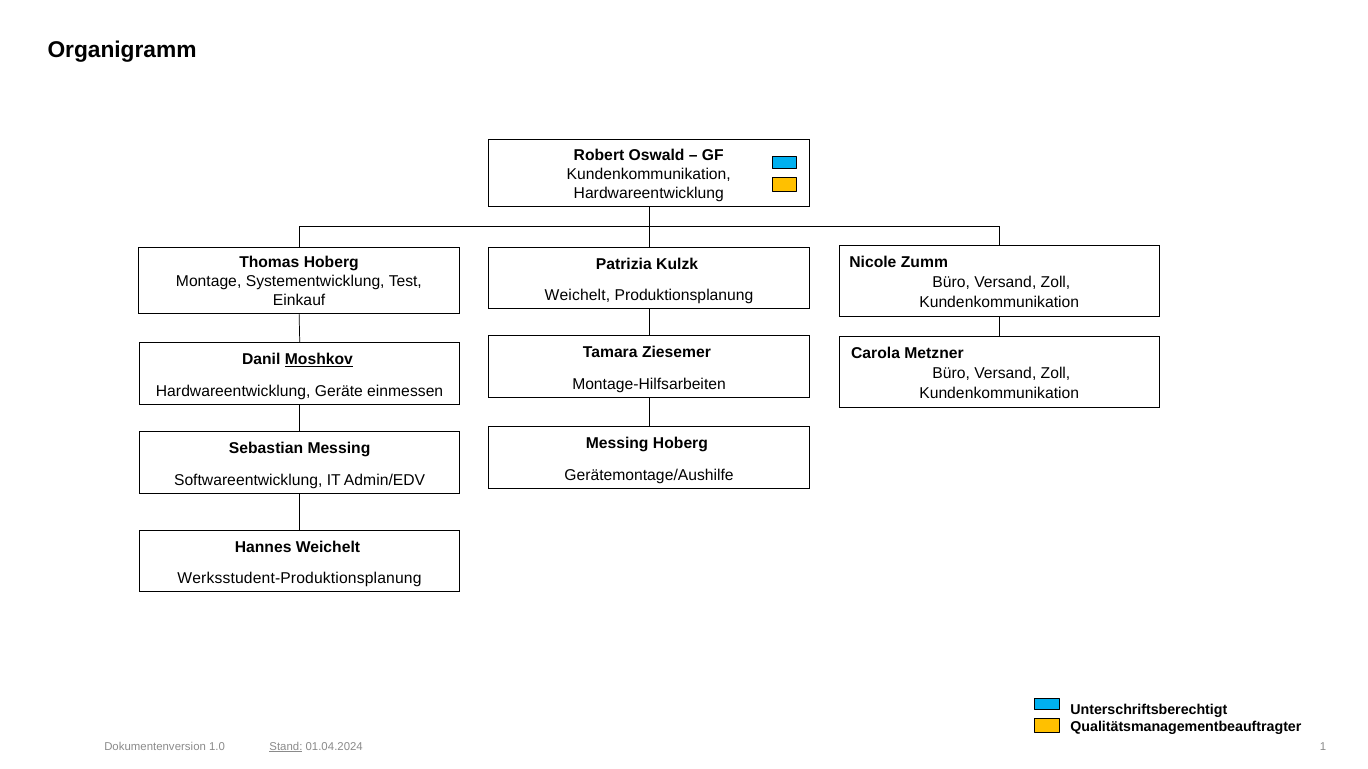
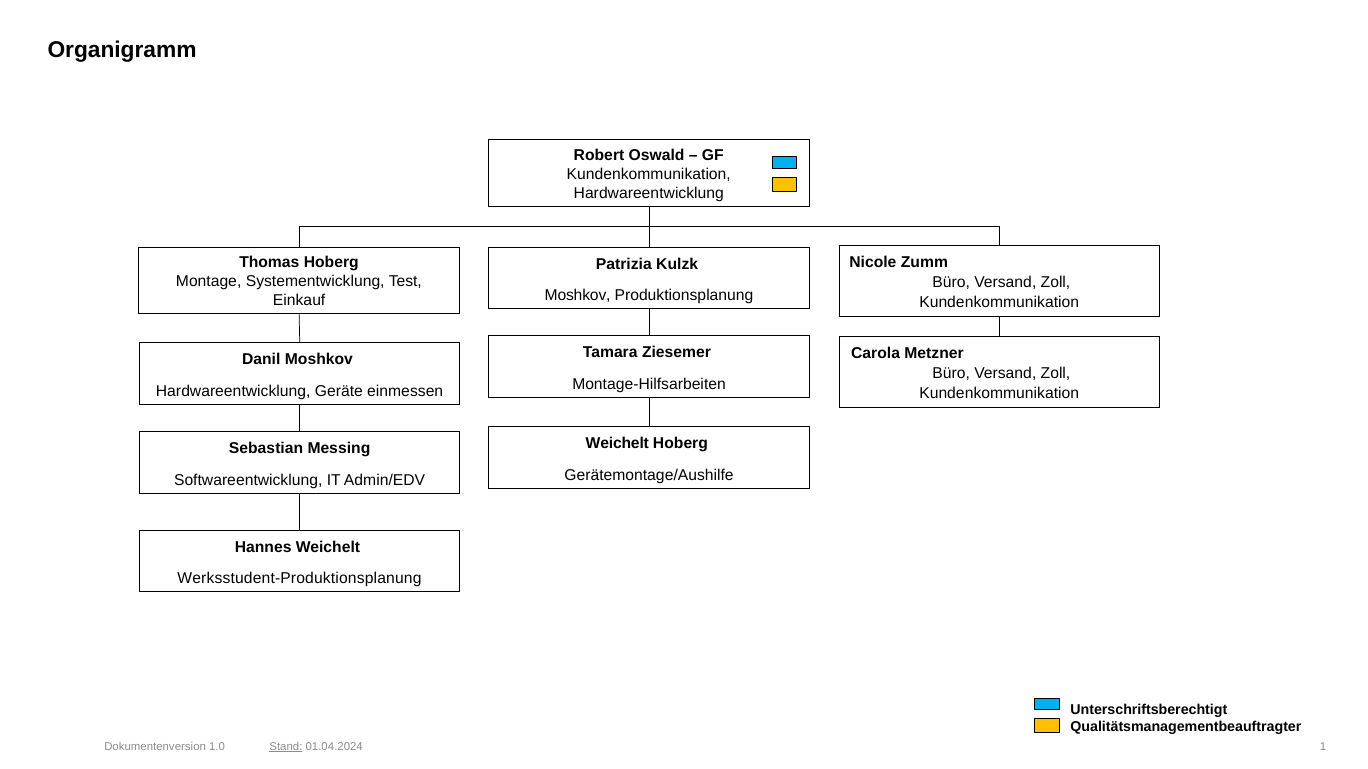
Weichelt at (577, 296): Weichelt -> Moshkov
Moshkov at (319, 360) underline: present -> none
Messing at (617, 444): Messing -> Weichelt
